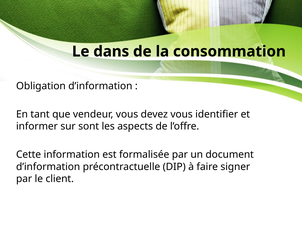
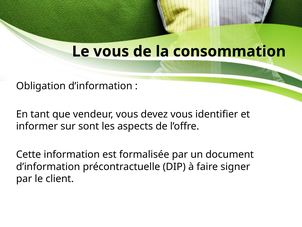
Le dans: dans -> vous
